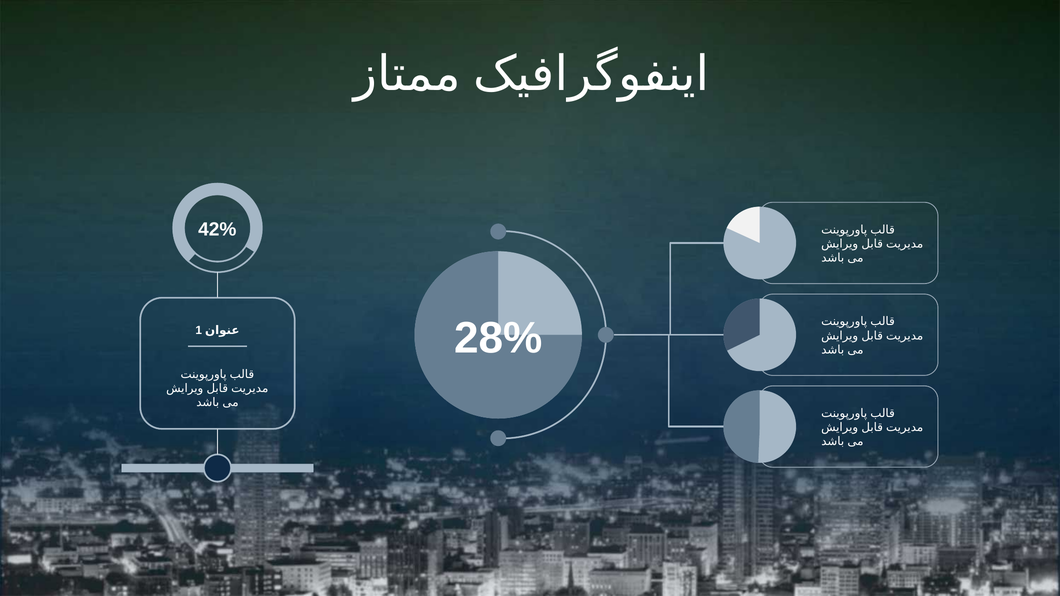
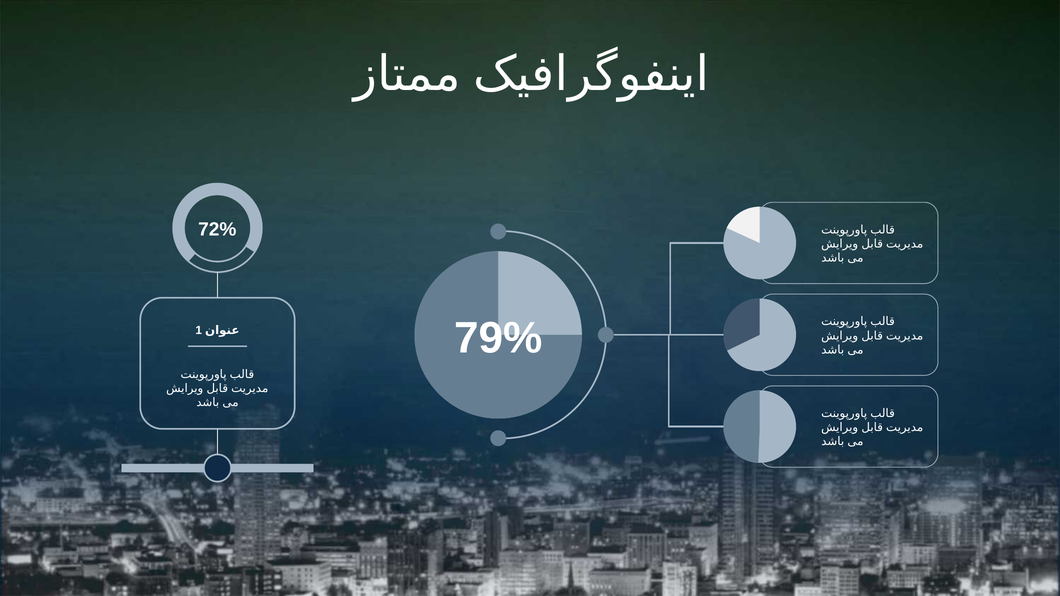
42%: 42% -> 72%
28%: 28% -> 79%
